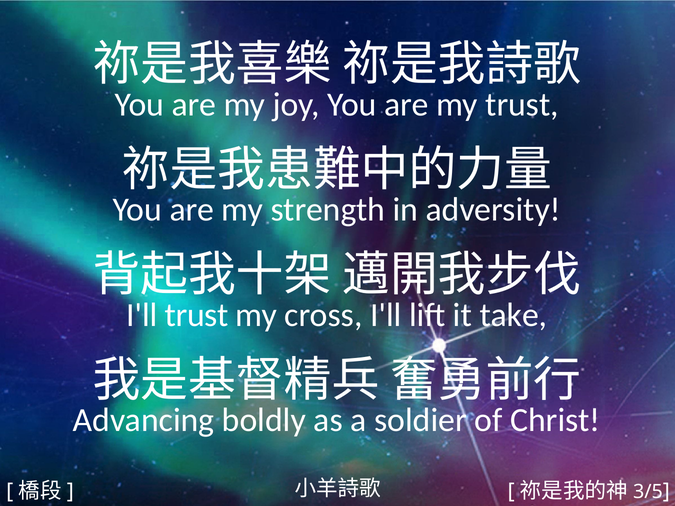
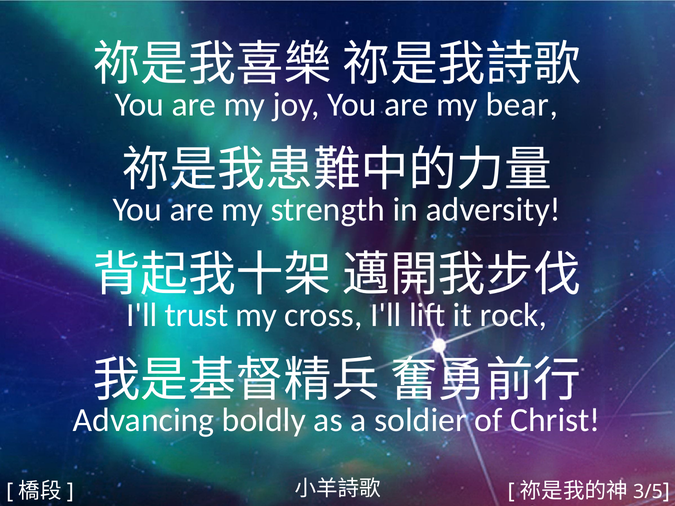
my trust: trust -> bear
take: take -> rock
